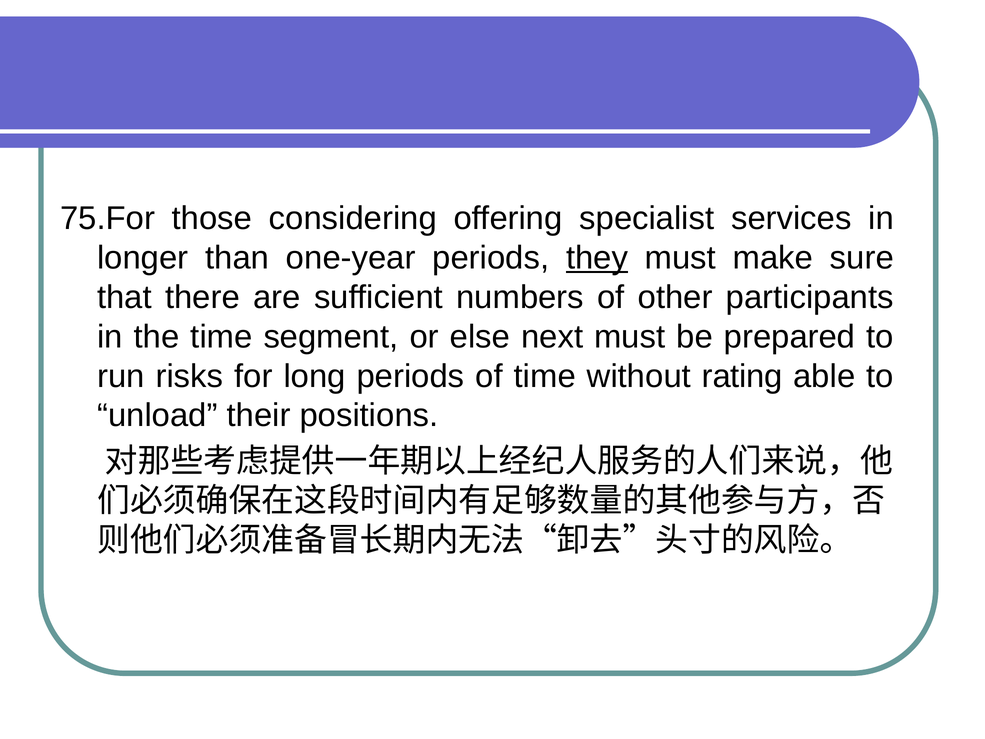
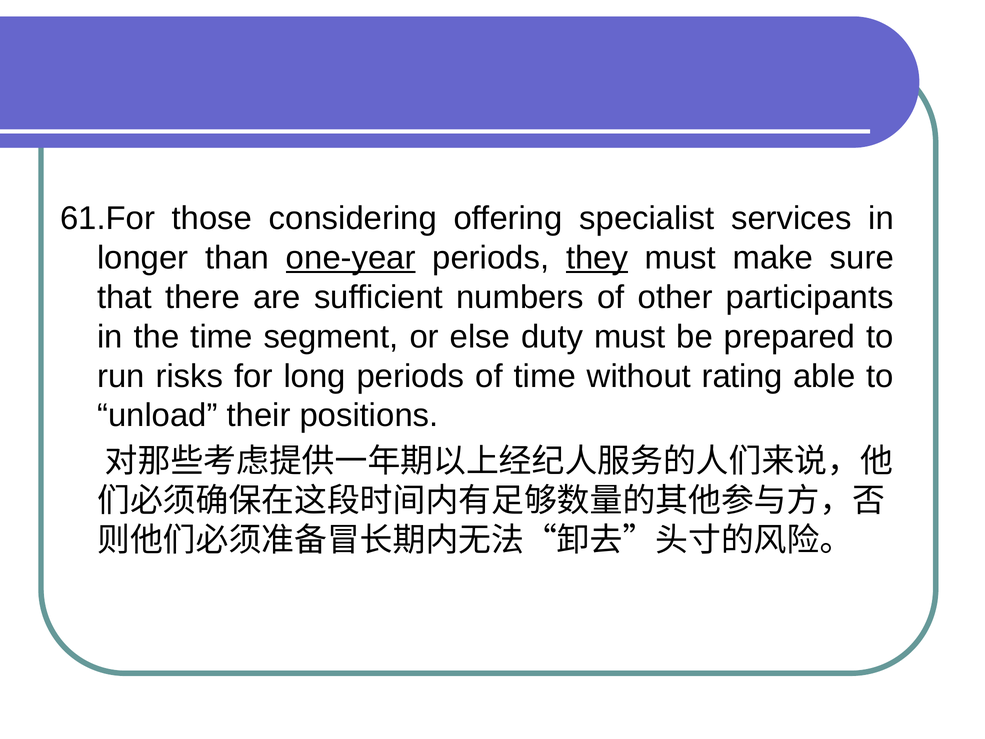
75.For: 75.For -> 61.For
one-year underline: none -> present
next: next -> duty
